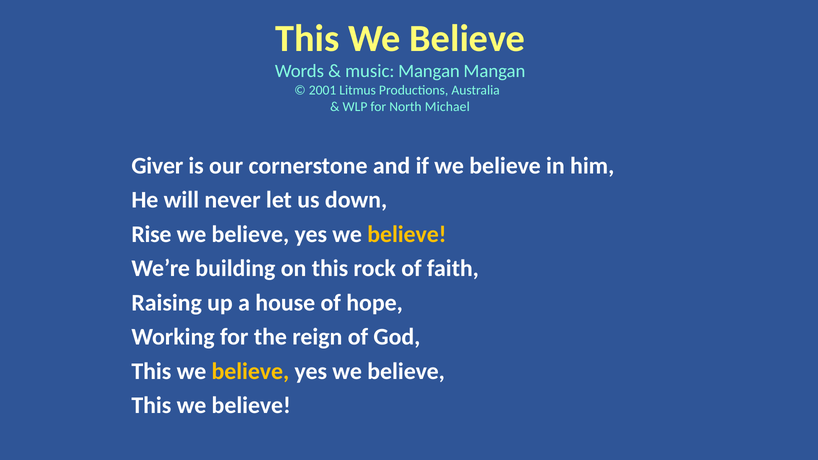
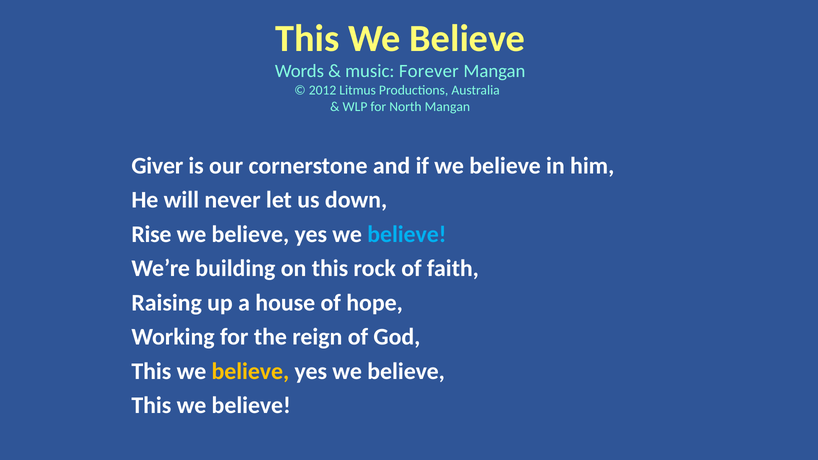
music Mangan: Mangan -> Forever
2001: 2001 -> 2012
North Michael: Michael -> Mangan
believe at (407, 234) colour: yellow -> light blue
